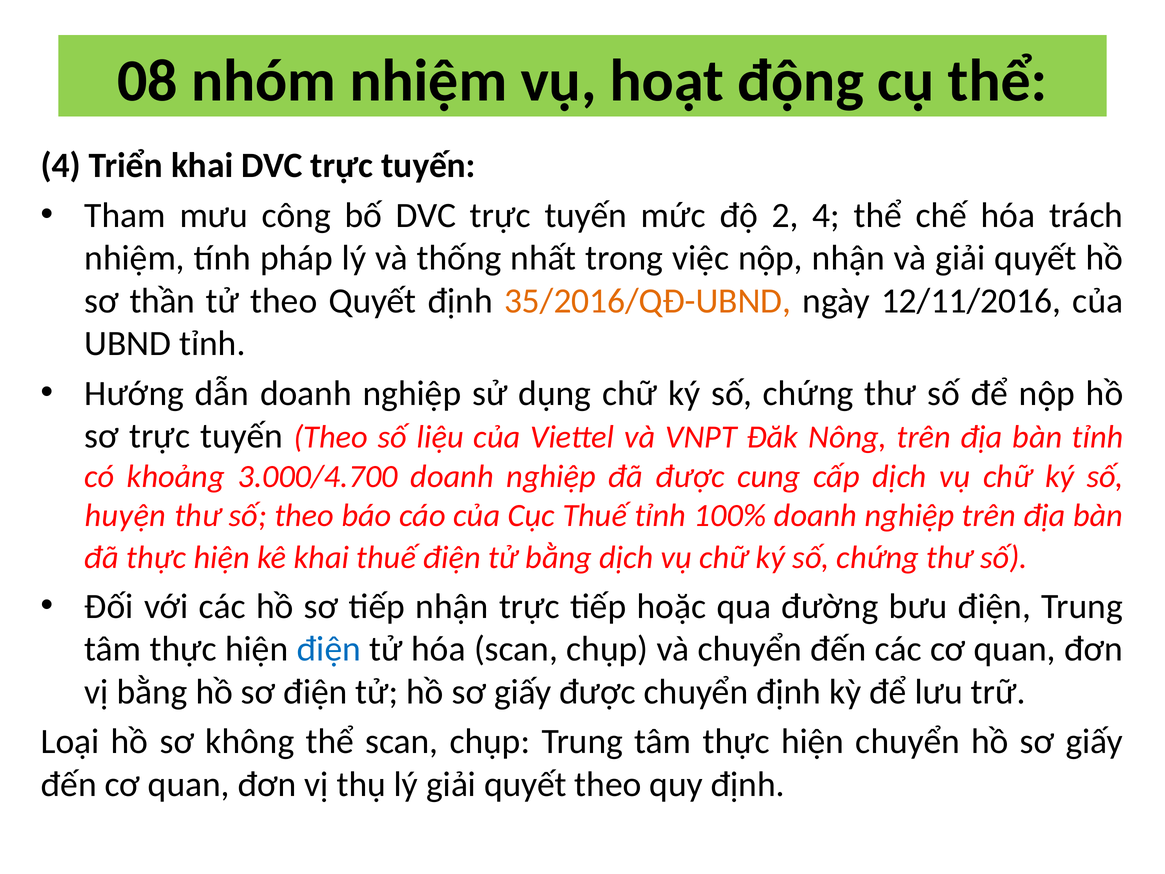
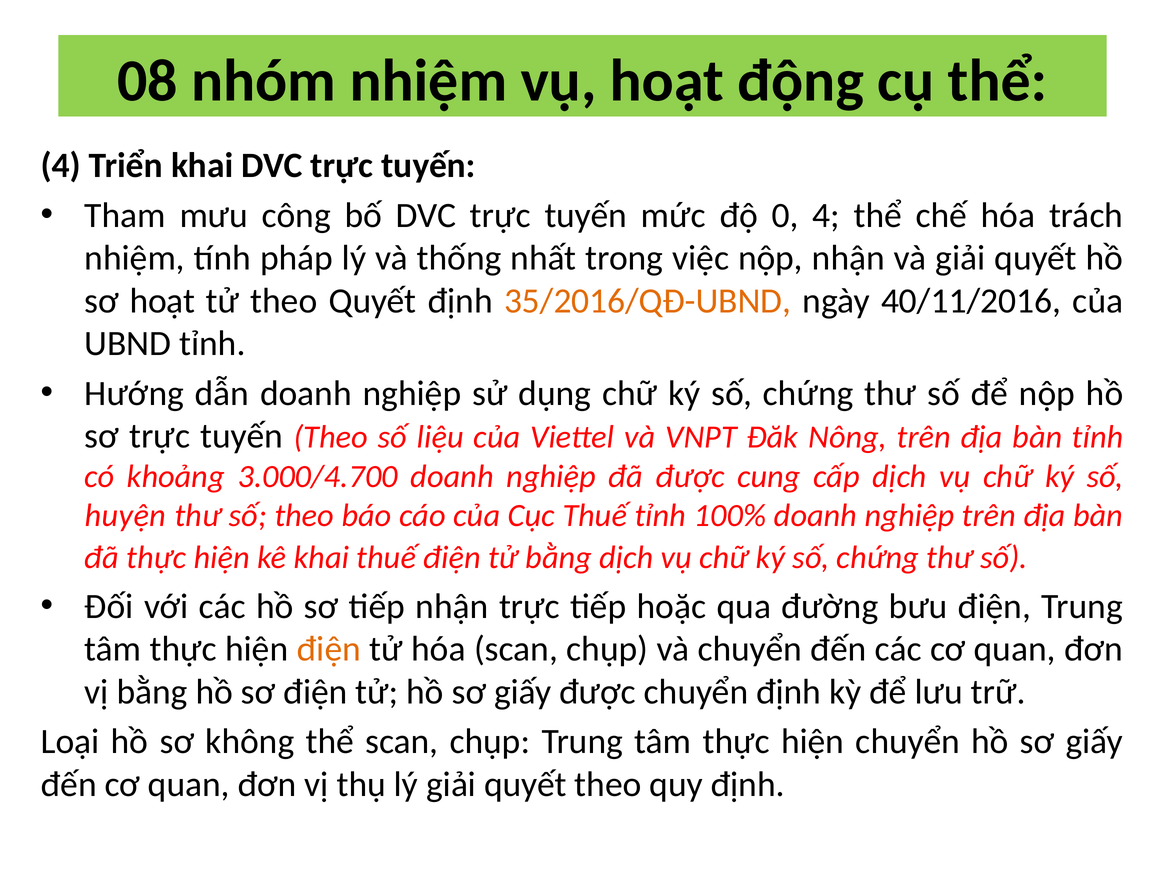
2: 2 -> 0
sơ thần: thần -> hoạt
12/11/2016: 12/11/2016 -> 40/11/2016
điện at (329, 649) colour: blue -> orange
